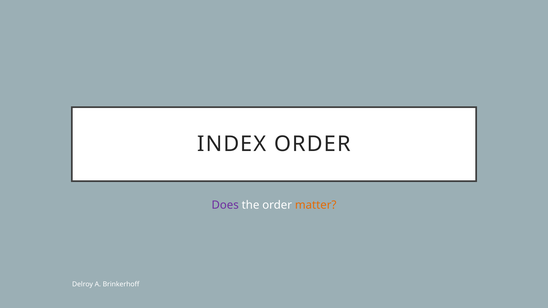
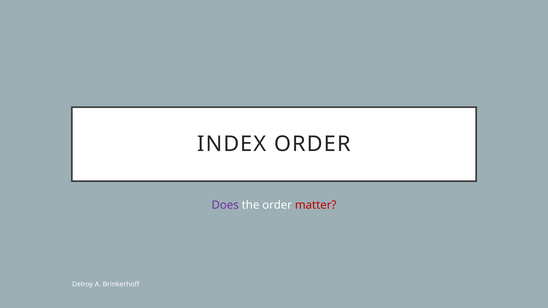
matter colour: orange -> red
